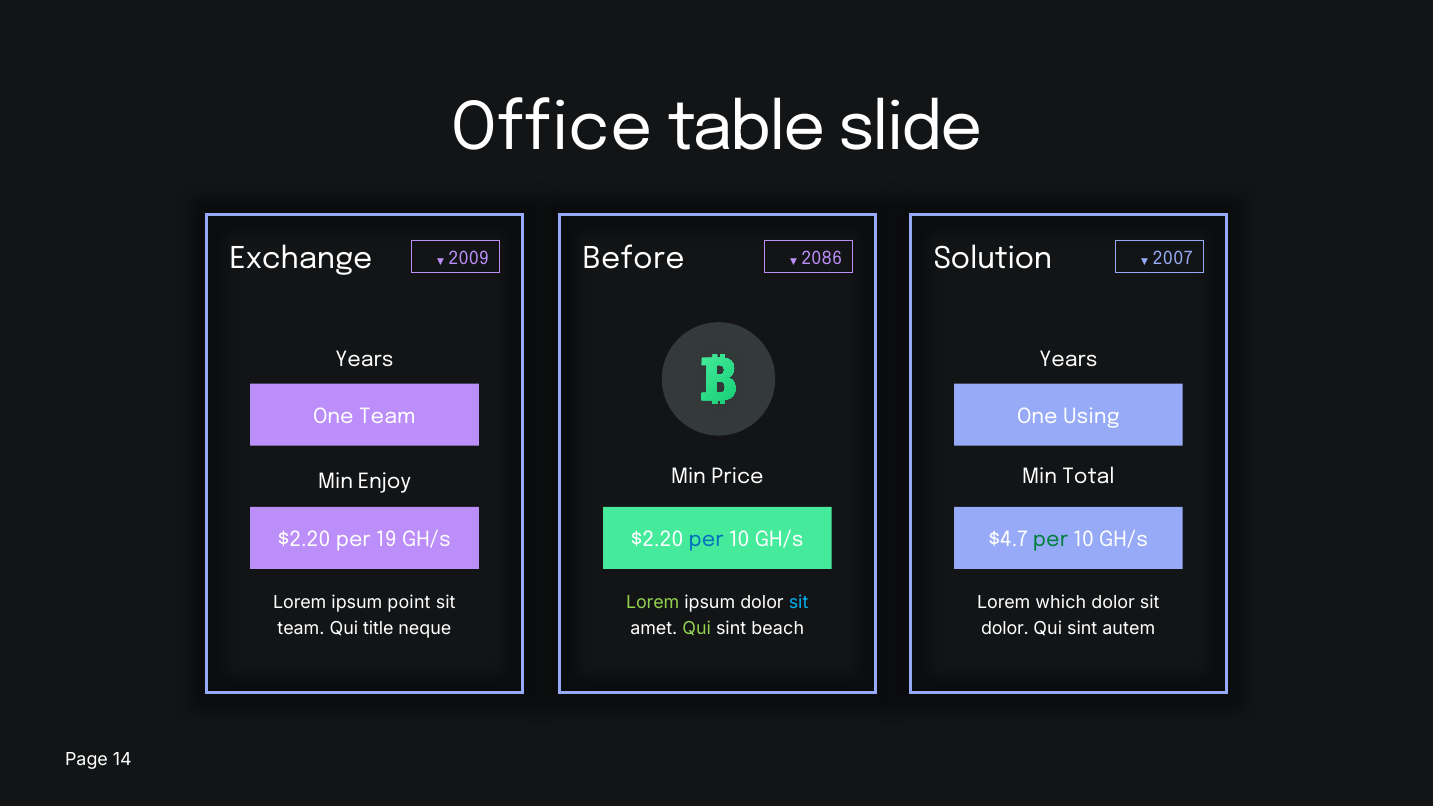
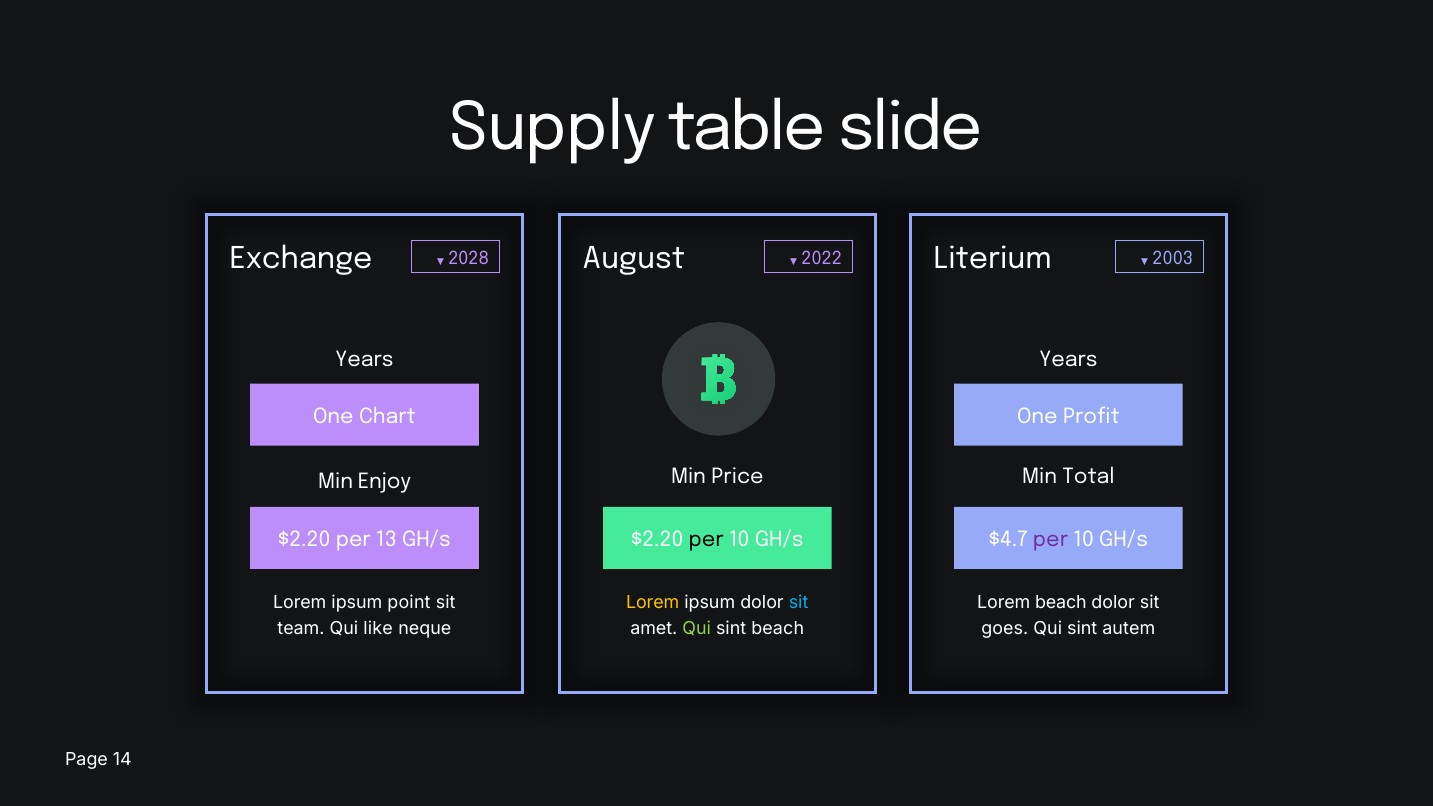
Office: Office -> Supply
2009: 2009 -> 2028
Before: Before -> August
Solution: Solution -> Literium
2007: 2007 -> 2003
2086: 2086 -> 2022
One Team: Team -> Chart
Using: Using -> Profit
19: 19 -> 13
per at (706, 539) colour: blue -> black
per at (1051, 539) colour: green -> purple
Lorem at (653, 603) colour: light green -> yellow
Lorem which: which -> beach
title: title -> like
dolor at (1005, 629): dolor -> goes
